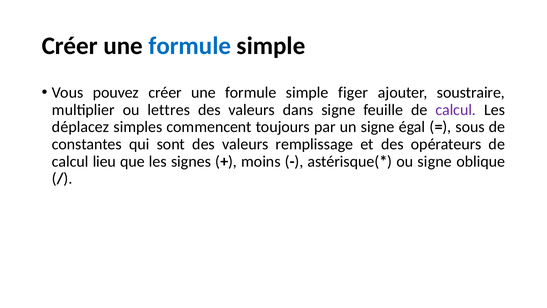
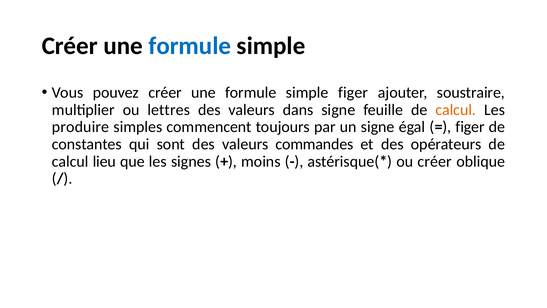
calcul at (456, 110) colour: purple -> orange
déplacez: déplacez -> produire
sous at (470, 127): sous -> figer
remplissage: remplissage -> commandes
ou signe: signe -> créer
